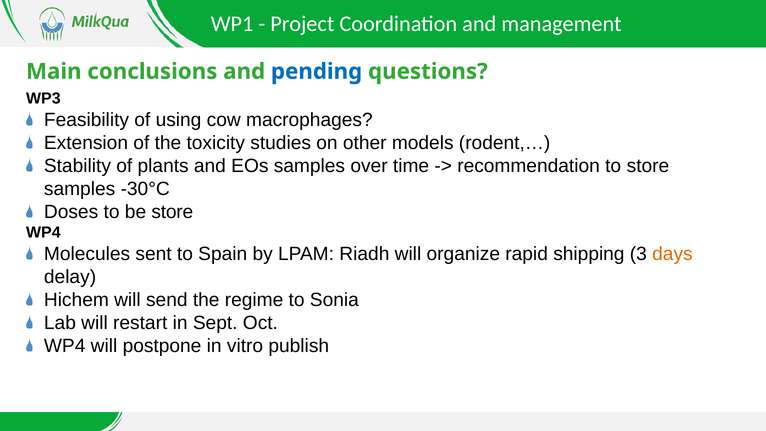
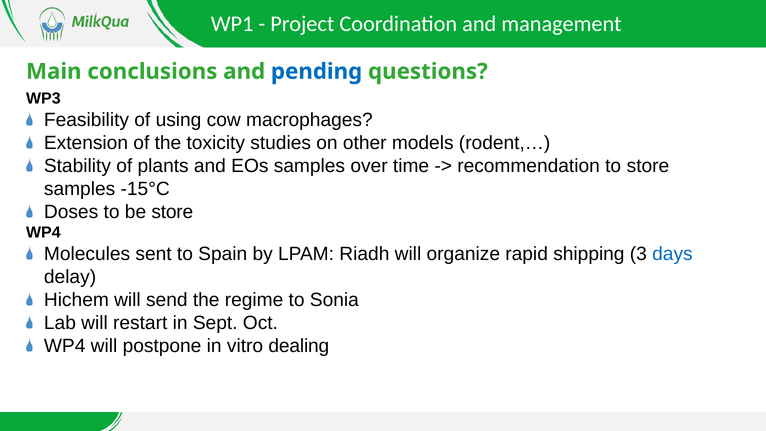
-30°C: -30°C -> -15°C
days colour: orange -> blue
publish: publish -> dealing
